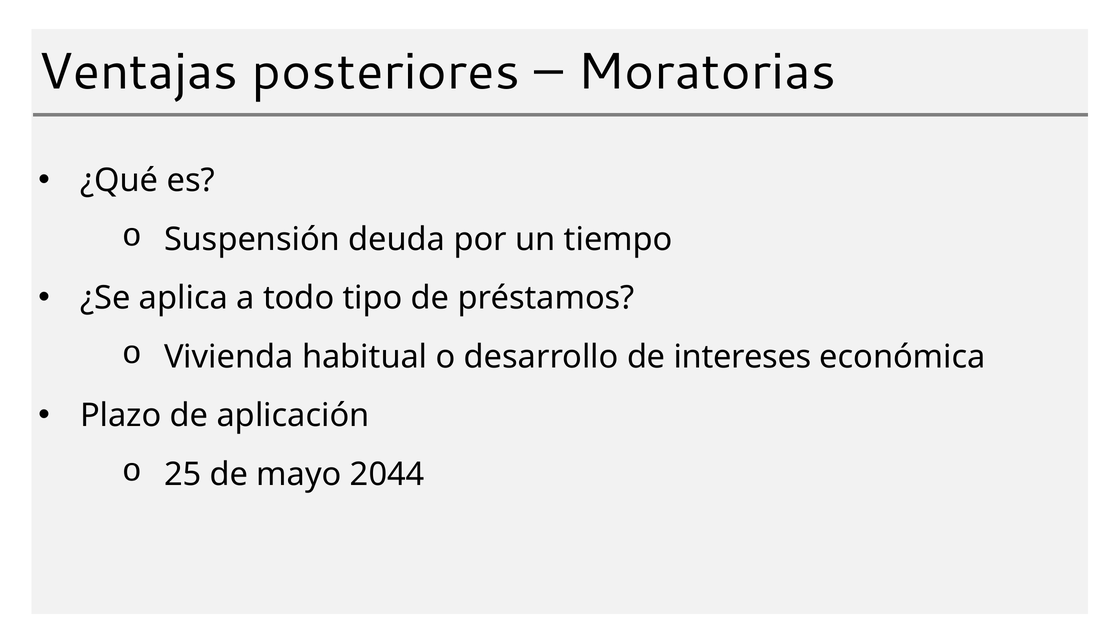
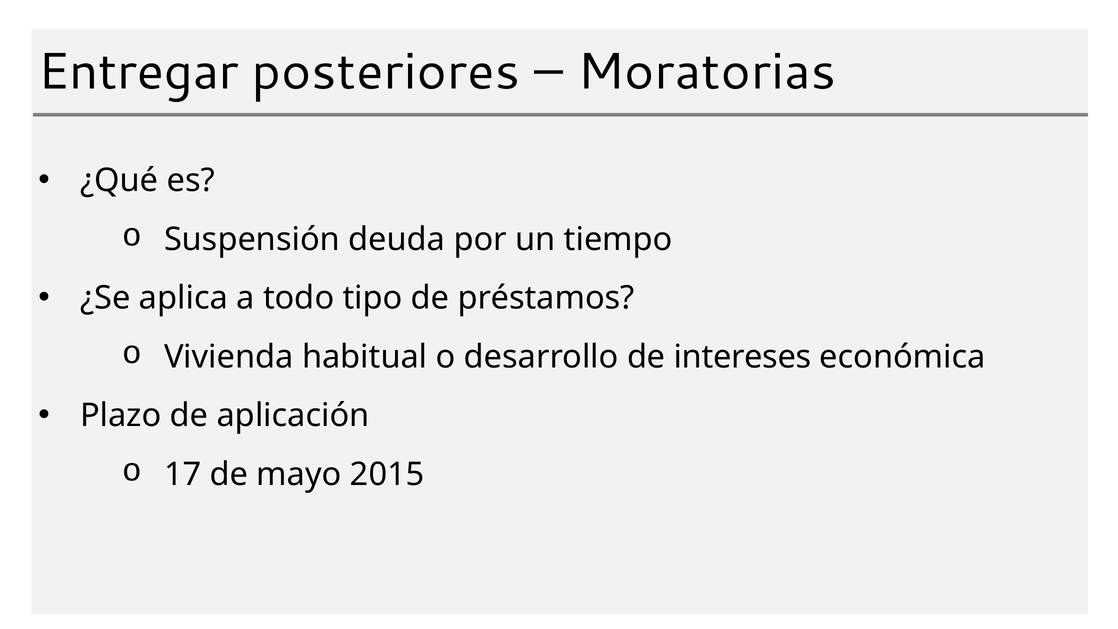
Ventajas: Ventajas -> Entregar
25: 25 -> 17
2044: 2044 -> 2015
